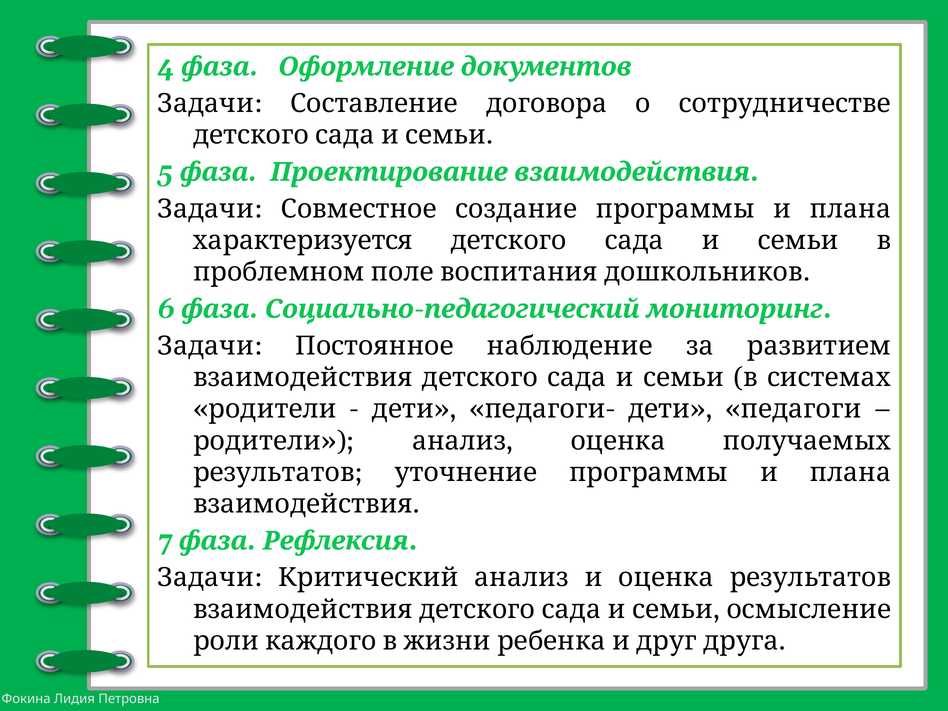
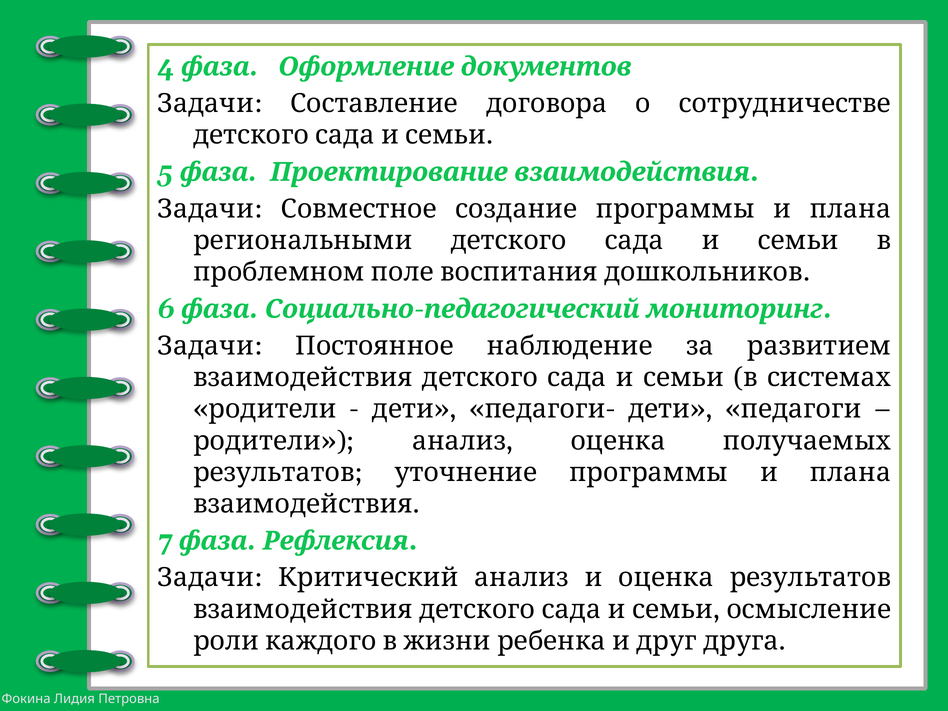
характеризуется: характеризуется -> региональными
